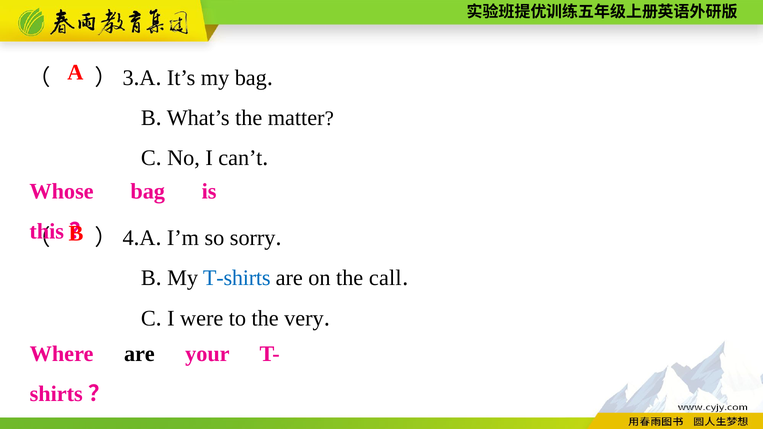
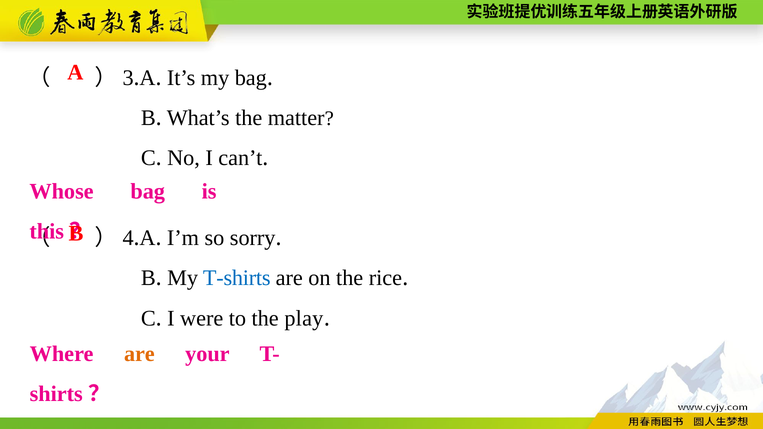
call: call -> rice
very: very -> play
are at (139, 354) colour: black -> orange
